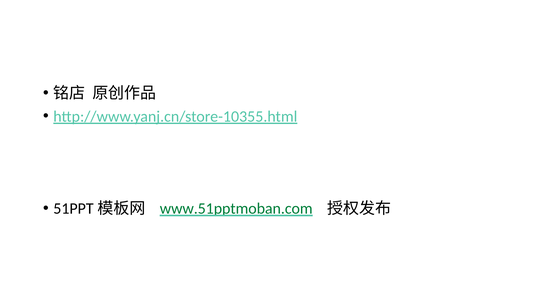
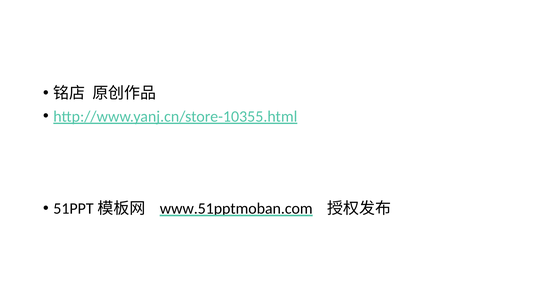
www.51pptmoban.com colour: green -> black
